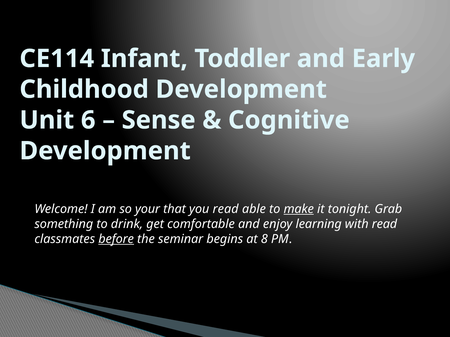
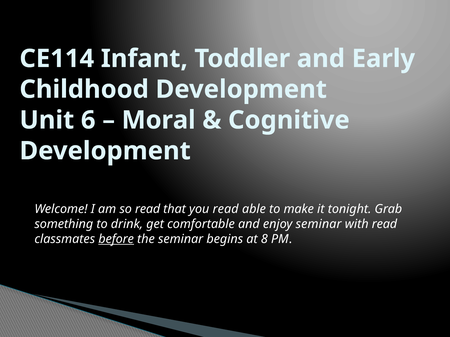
Sense: Sense -> Moral
so your: your -> read
make underline: present -> none
enjoy learning: learning -> seminar
